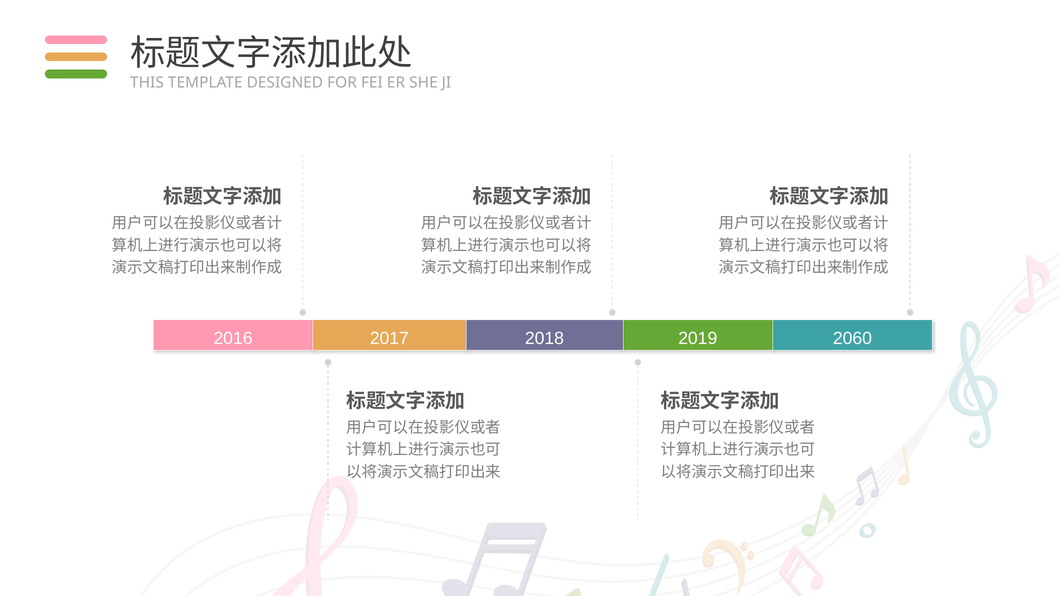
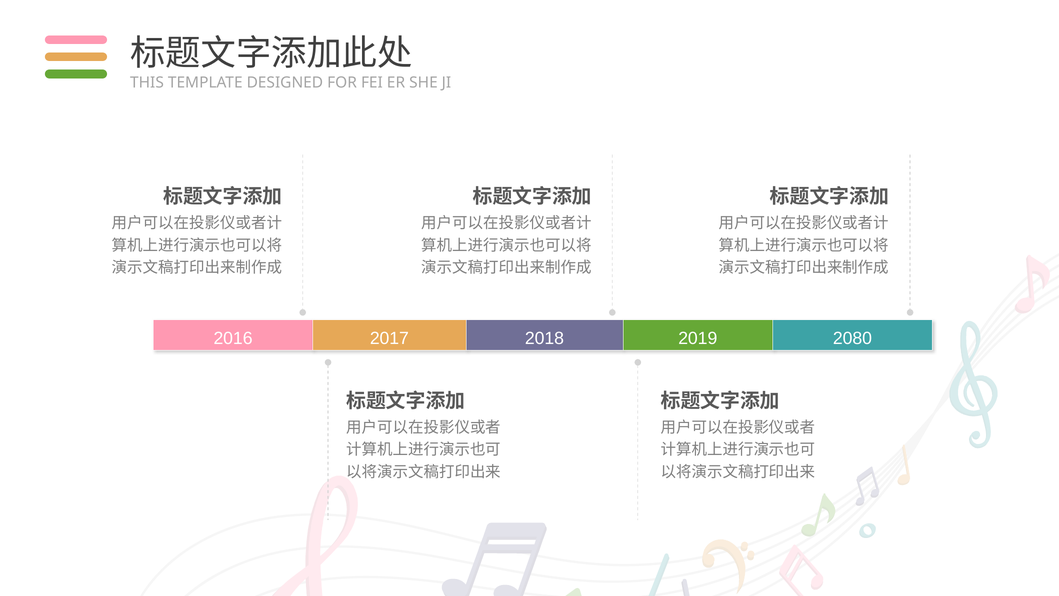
2060: 2060 -> 2080
